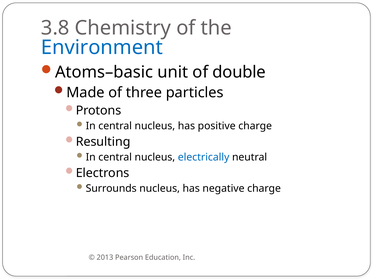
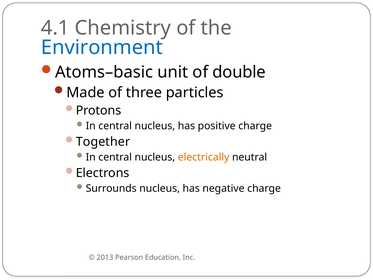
3.8: 3.8 -> 4.1
Resulting: Resulting -> Together
electrically colour: blue -> orange
